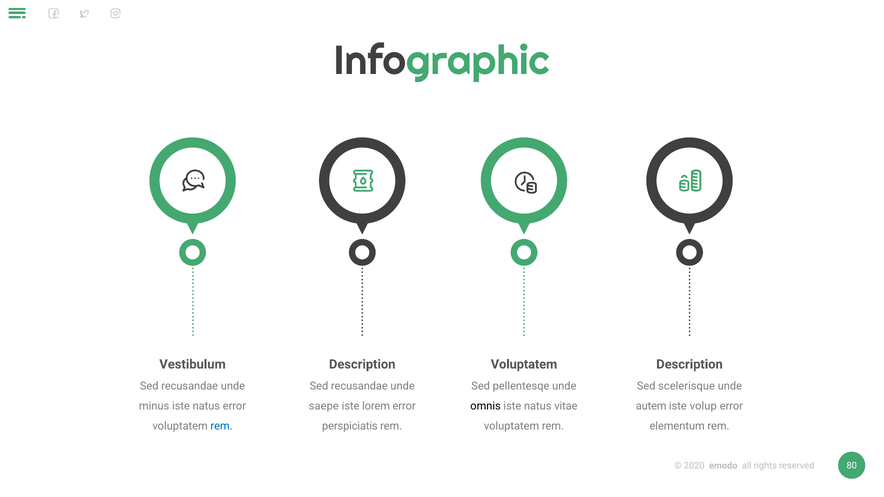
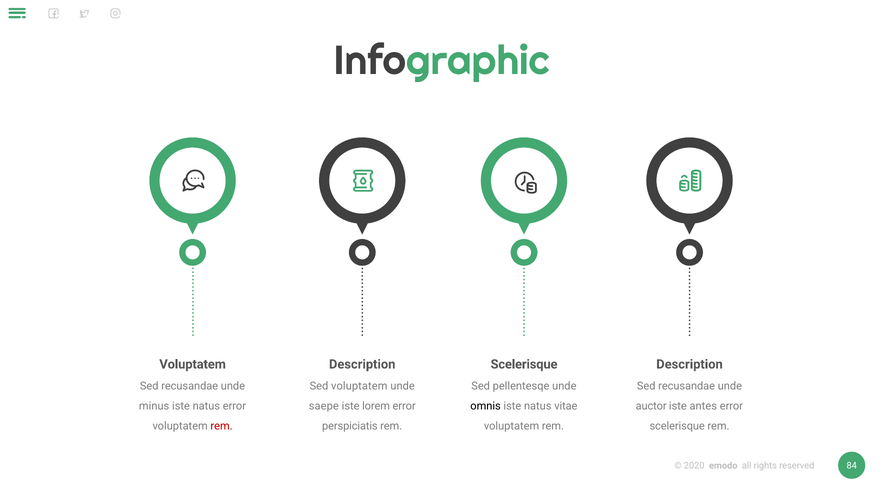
Vestibulum at (193, 364): Vestibulum -> Voluptatem
Voluptatem at (524, 364): Voluptatem -> Scelerisque
recusandae at (359, 386): recusandae -> voluptatem
scelerisque at (687, 386): scelerisque -> recusandae
autem: autem -> auctor
volup: volup -> antes
rem at (222, 426) colour: blue -> red
elementum at (677, 426): elementum -> scelerisque
80: 80 -> 84
